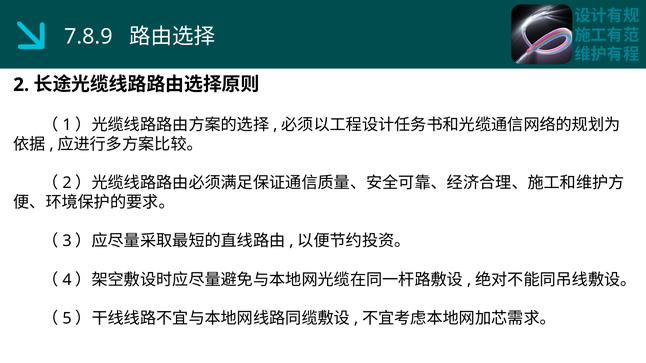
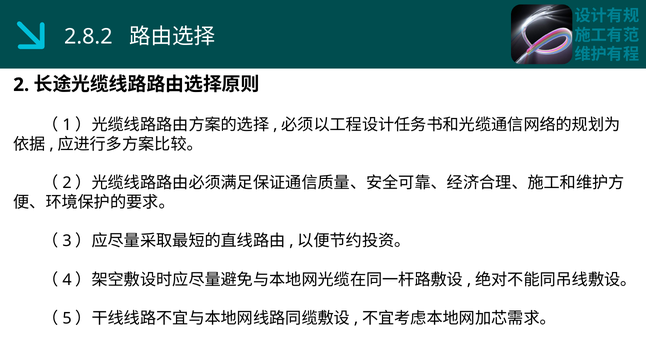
7.8.9: 7.8.9 -> 2.8.2
